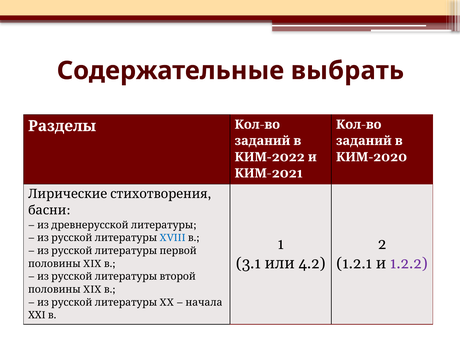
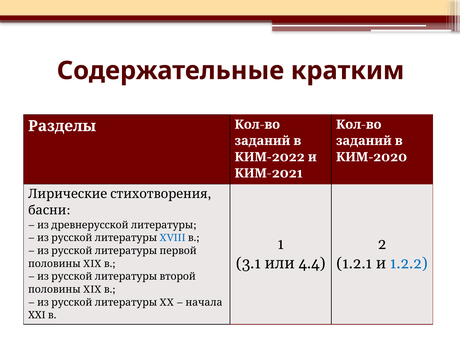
выбрать: выбрать -> кратким
4.2: 4.2 -> 4.4
1.2.2 colour: purple -> blue
